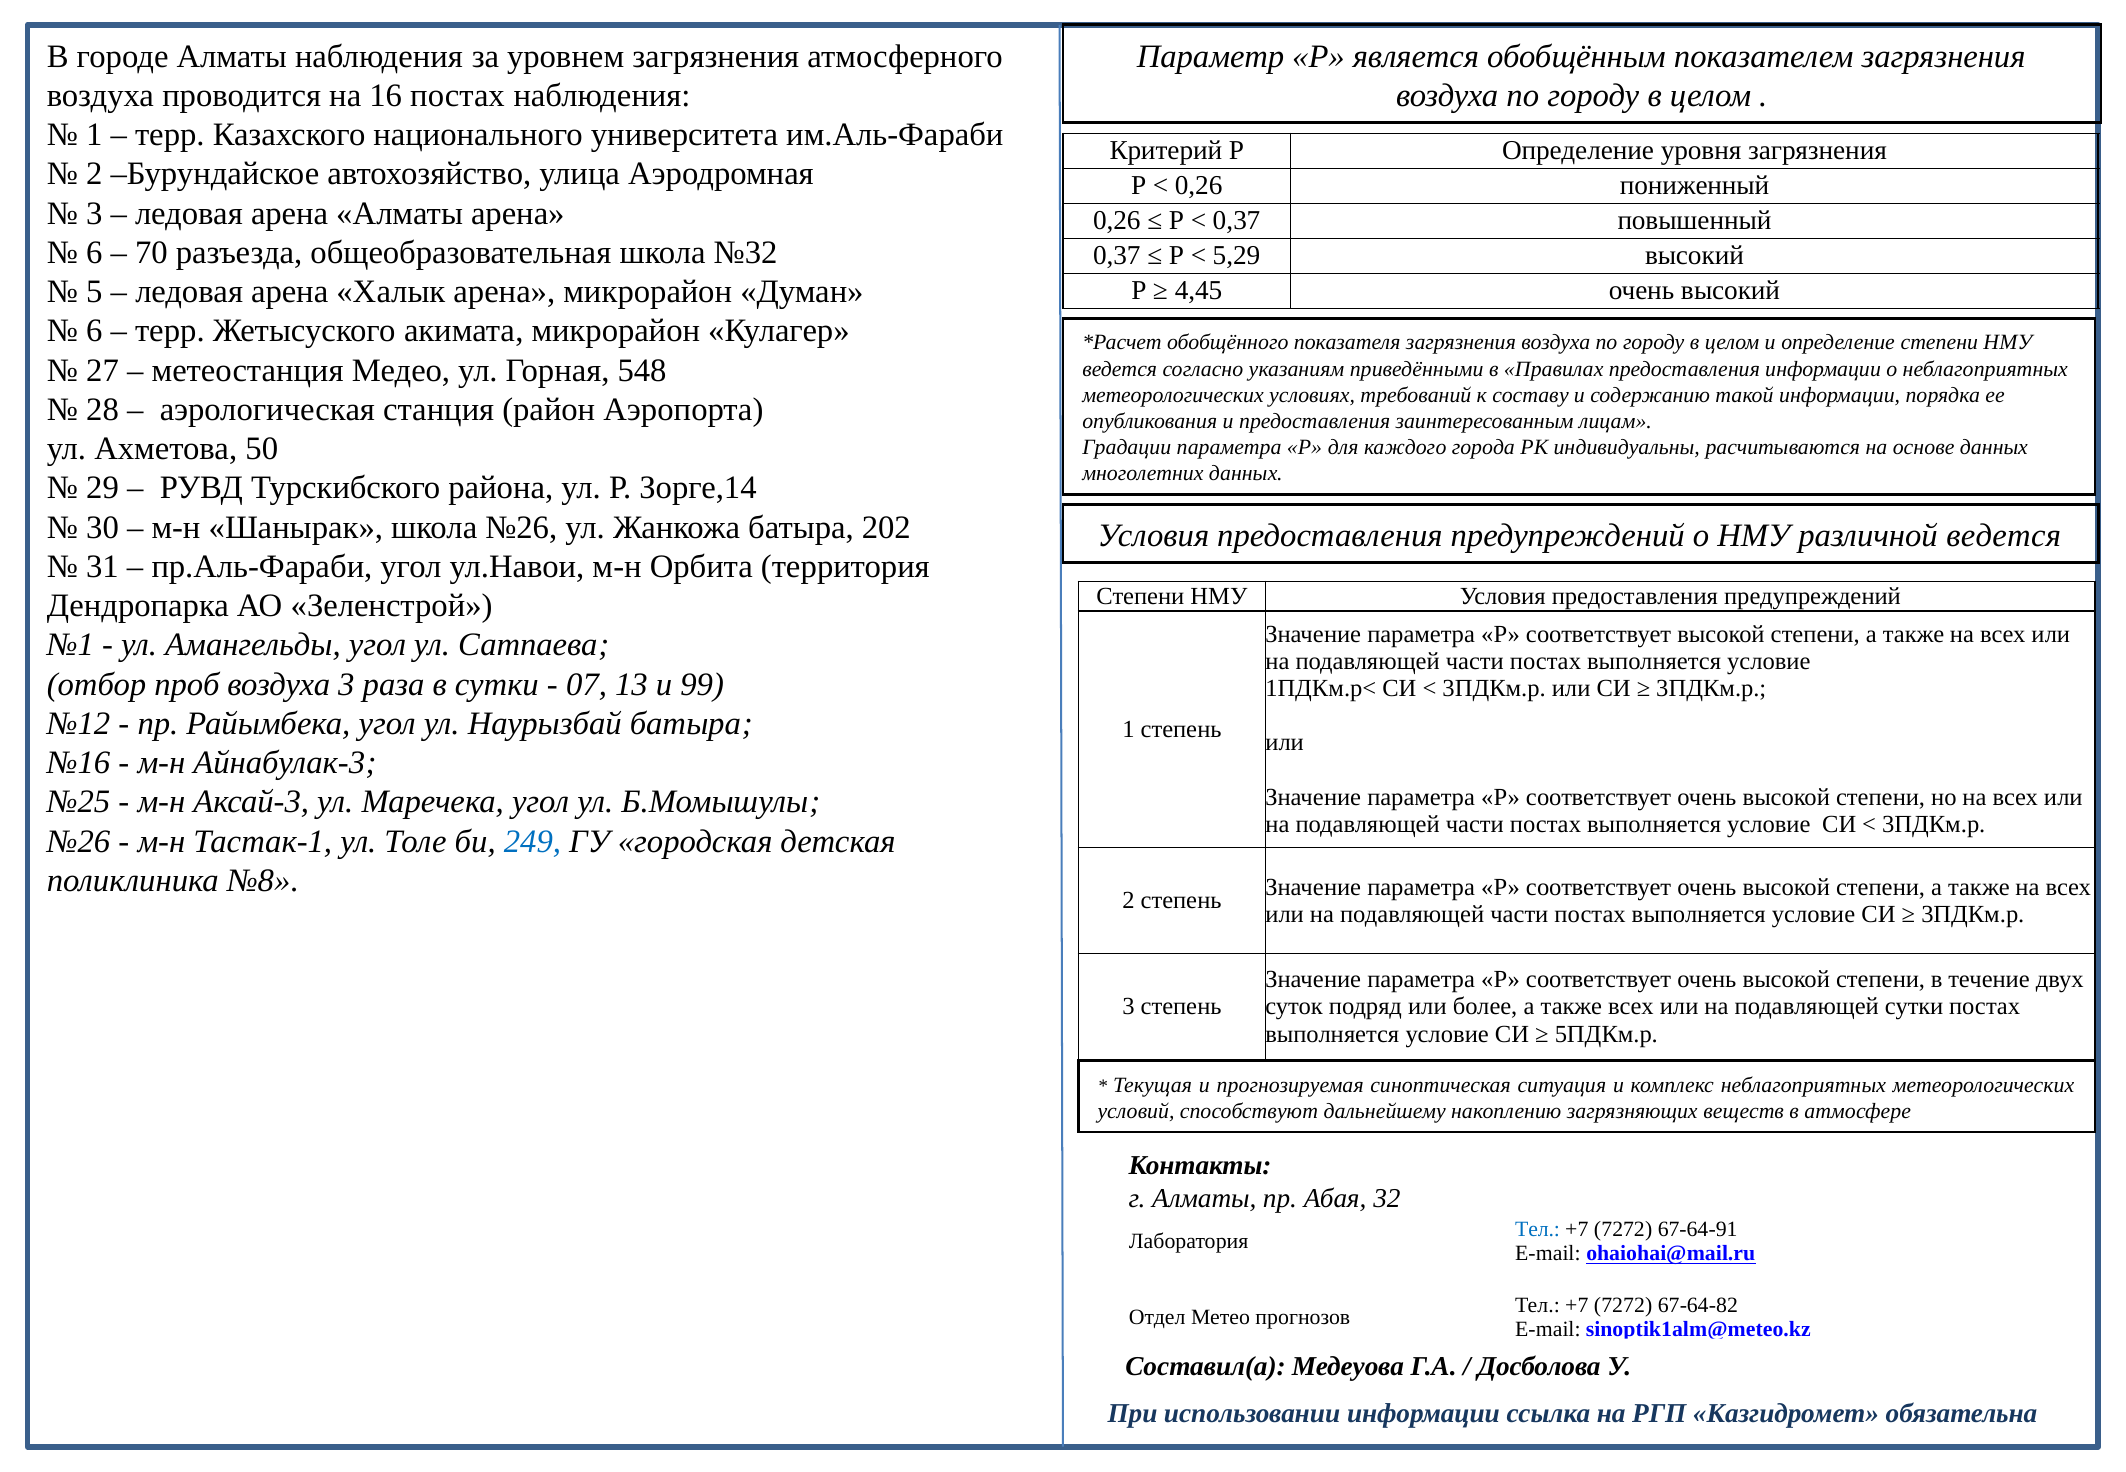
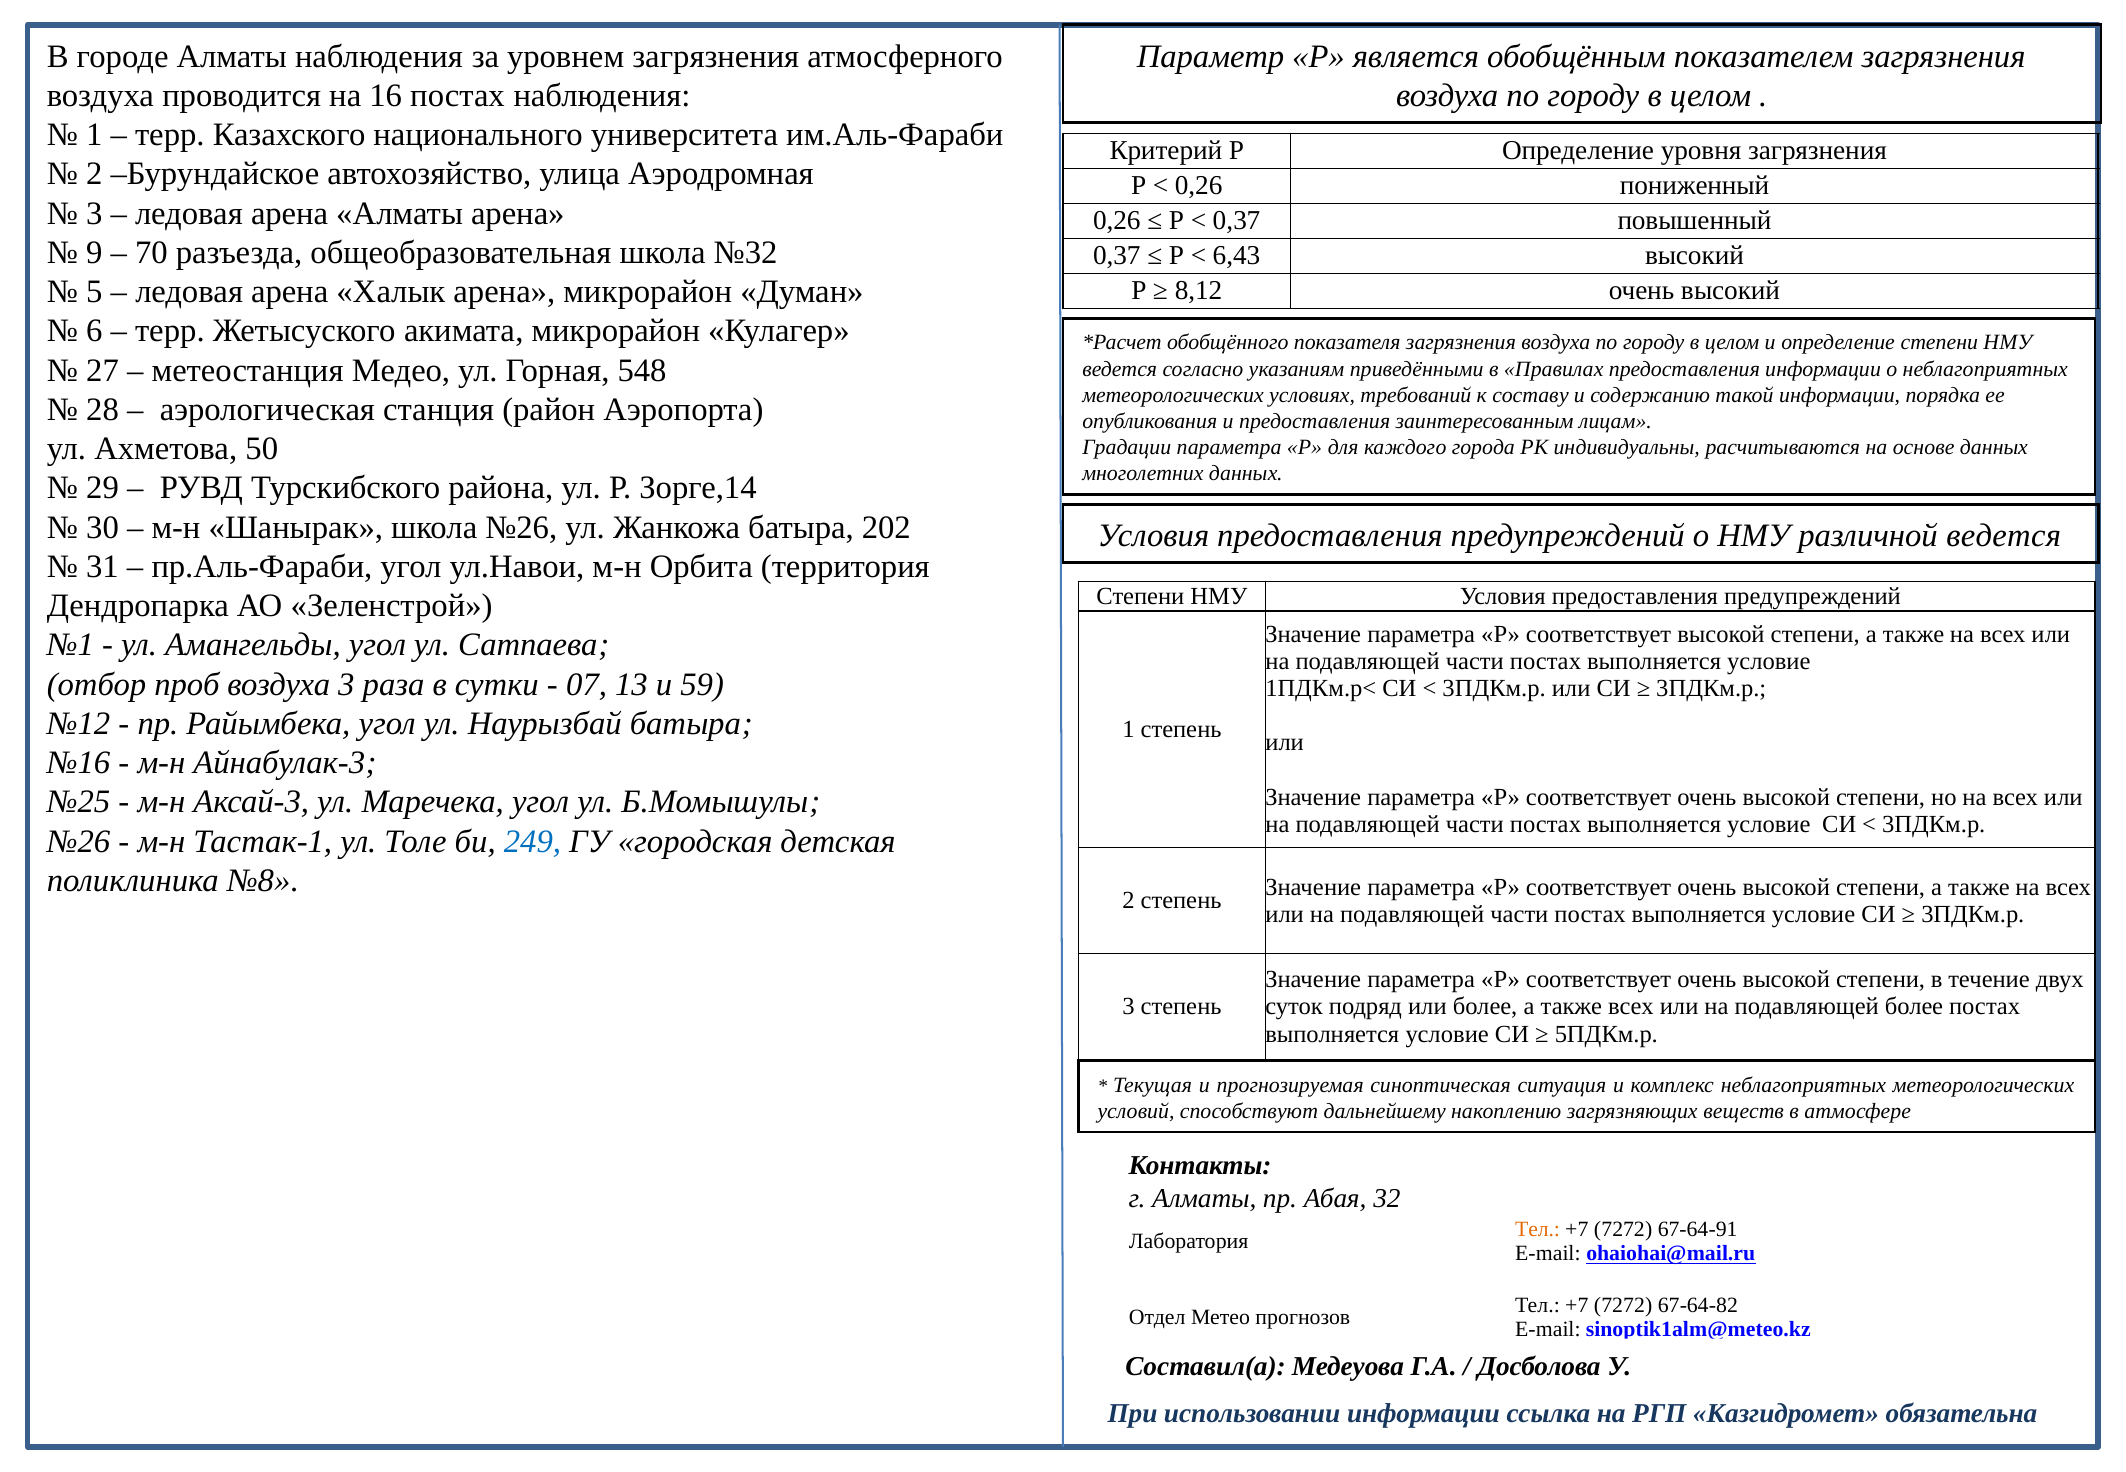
6 at (94, 253): 6 -> 9
5,29: 5,29 -> 6,43
4,45: 4,45 -> 8,12
99: 99 -> 59
подавляющей сутки: сутки -> более
Тел at (1538, 1229) colour: blue -> orange
